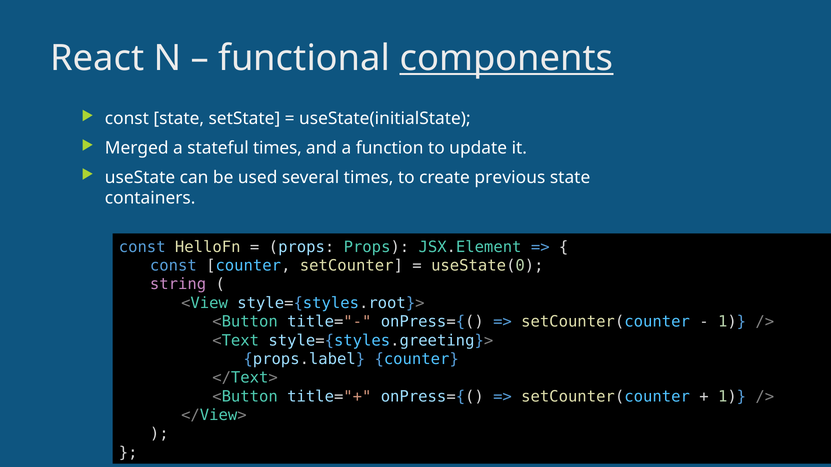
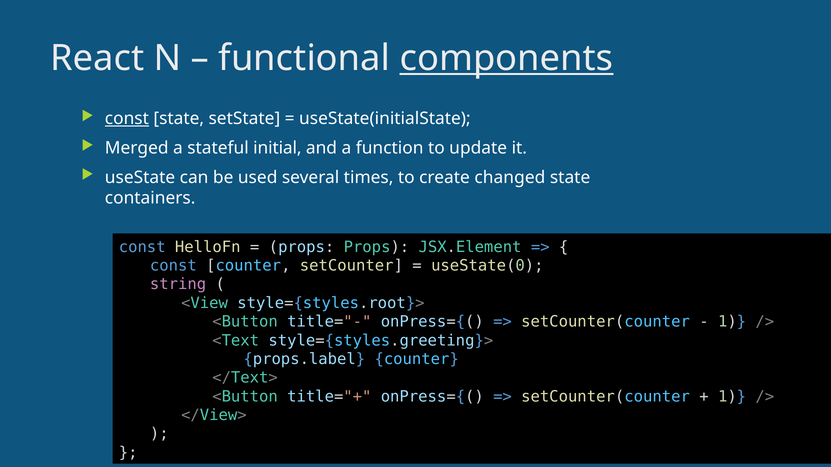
const at (127, 119) underline: none -> present
stateful times: times -> initial
previous: previous -> changed
